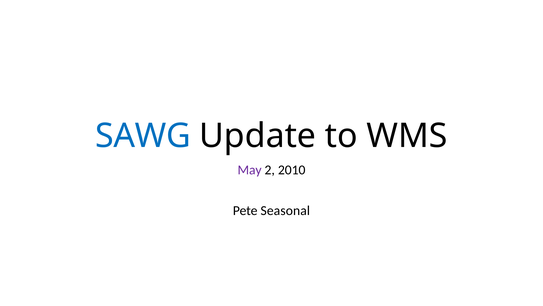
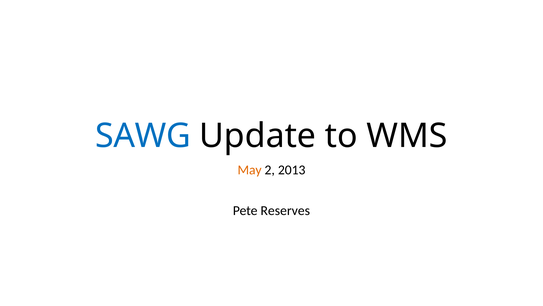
May colour: purple -> orange
2010: 2010 -> 2013
Seasonal: Seasonal -> Reserves
